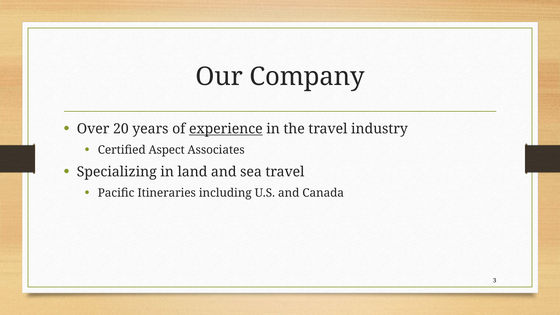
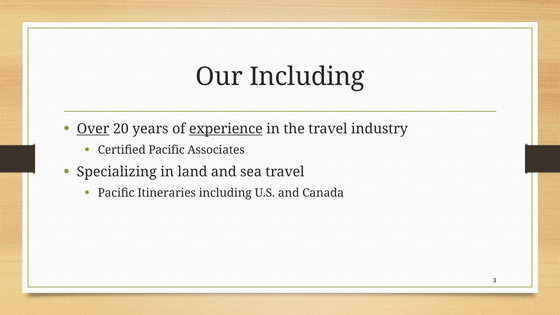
Our Company: Company -> Including
Over underline: none -> present
Certified Aspect: Aspect -> Pacific
